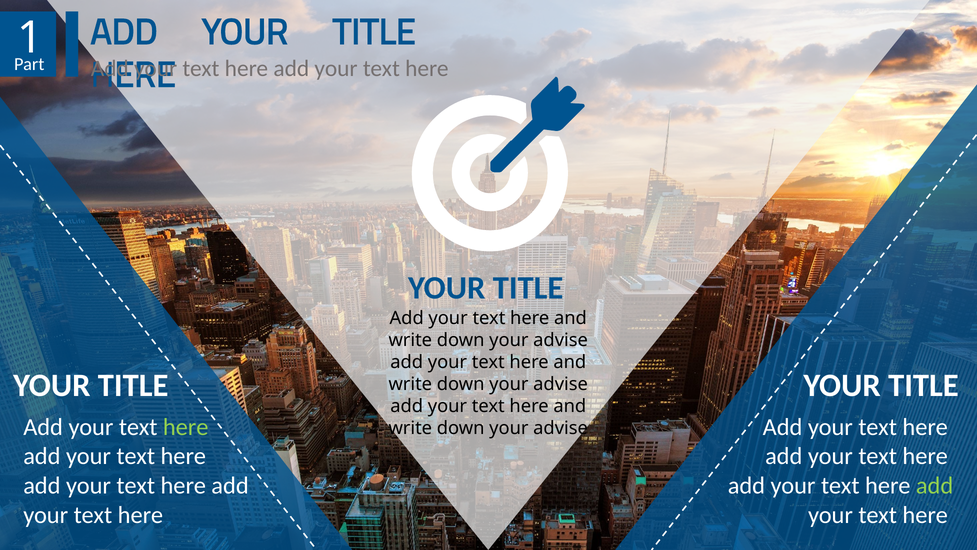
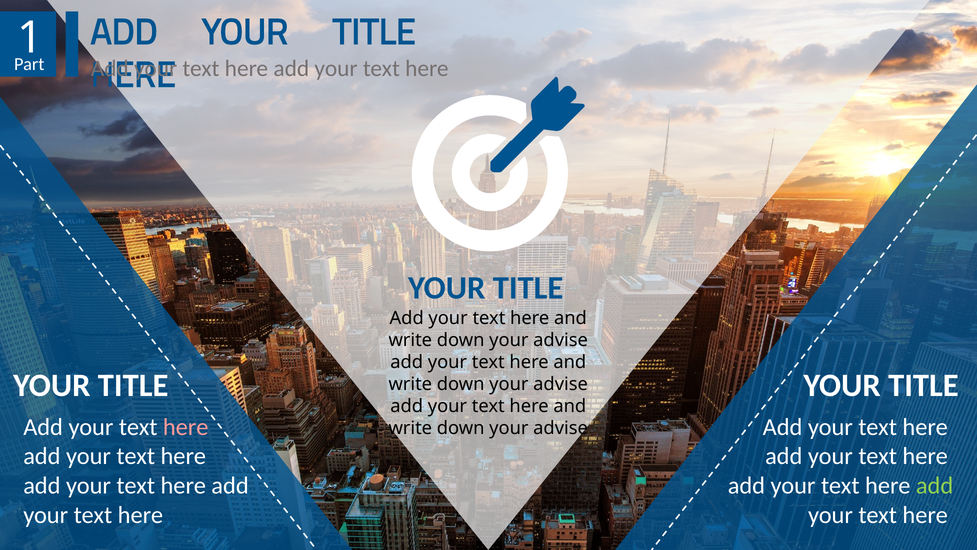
here at (186, 427) colour: light green -> pink
